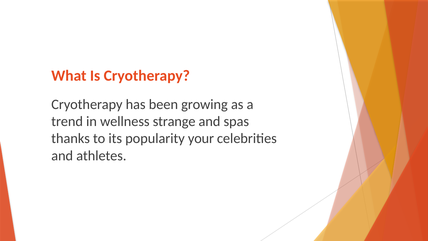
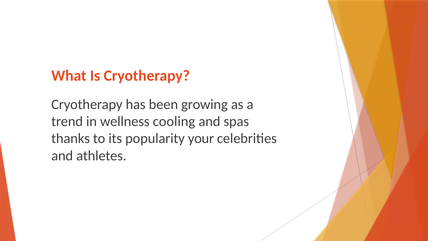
strange: strange -> cooling
